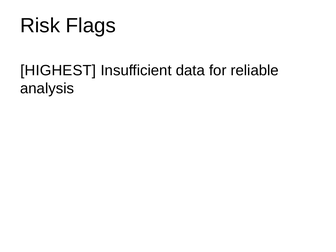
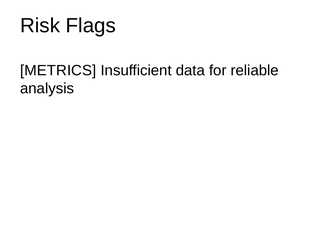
HIGHEST: HIGHEST -> METRICS
